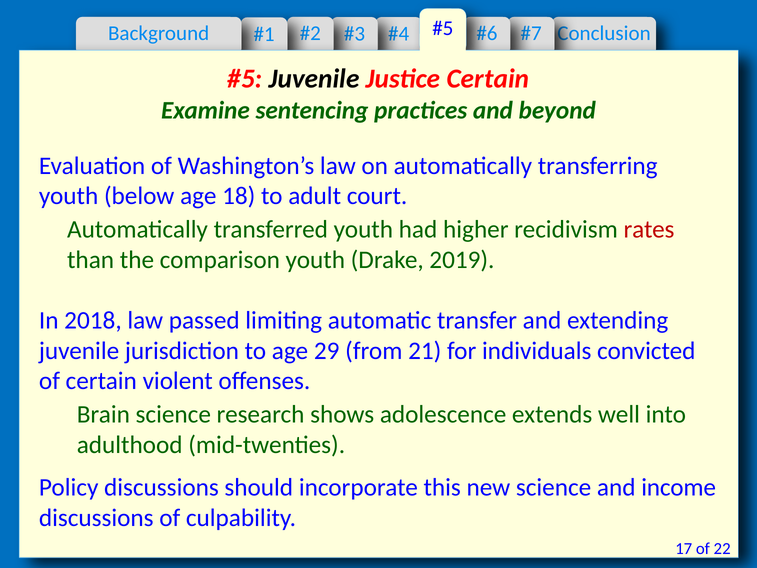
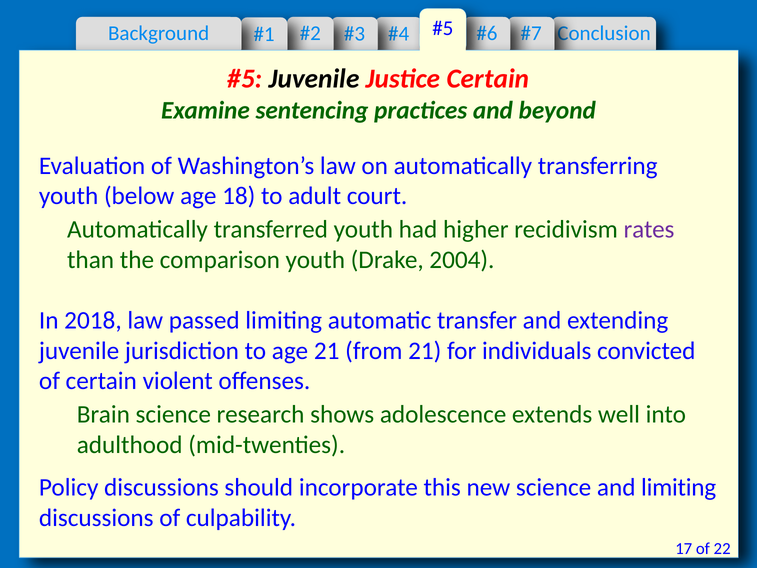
rates colour: red -> purple
2019: 2019 -> 2004
age 29: 29 -> 21
and income: income -> limiting
